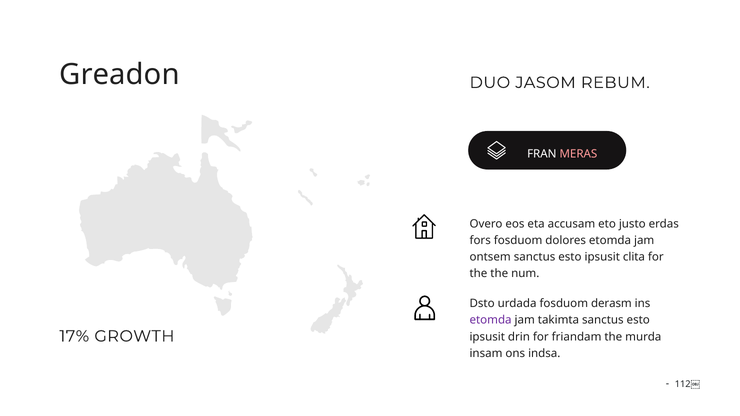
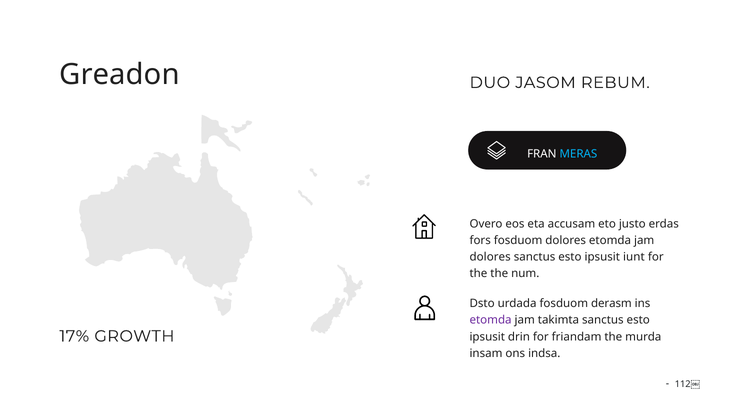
MERAS colour: pink -> light blue
ontsem at (490, 257): ontsem -> dolores
clita: clita -> iunt
